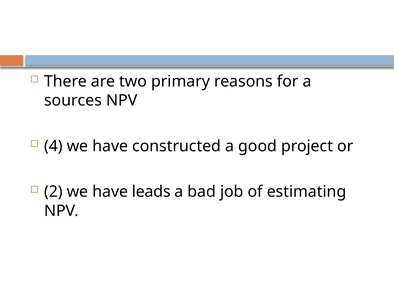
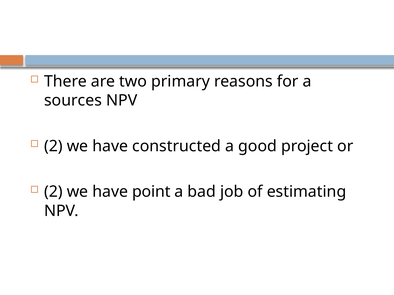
4 at (53, 146): 4 -> 2
leads: leads -> point
